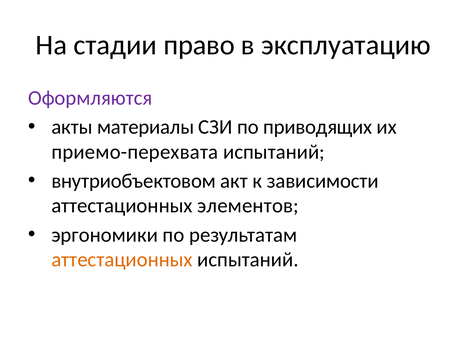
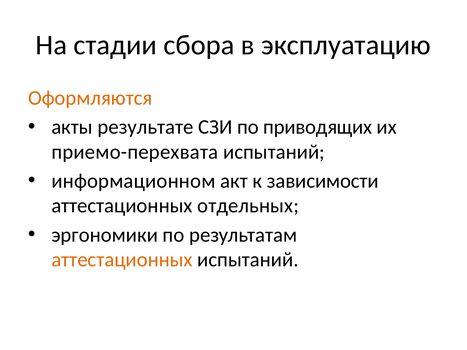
право: право -> сбора
Оформляются colour: purple -> orange
материалы: материалы -> результате
внутриобъектовом: внутриобъектовом -> информационном
элементов: элементов -> отдельных
